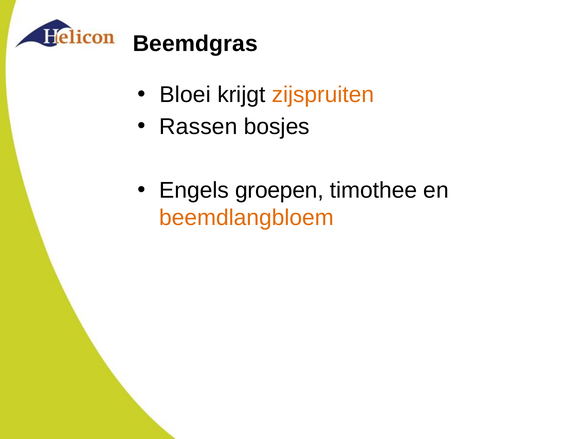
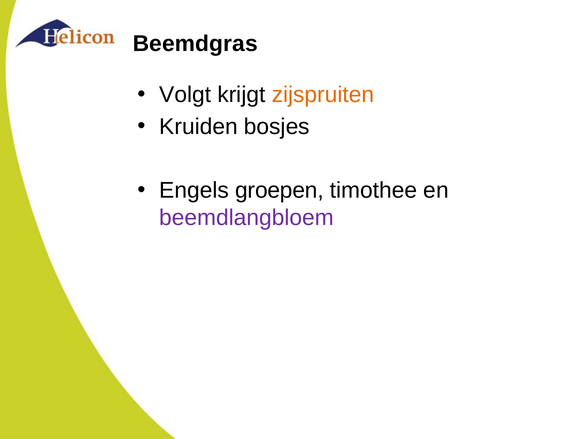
Bloei: Bloei -> Volgt
Rassen: Rassen -> Kruiden
beemdlangbloem colour: orange -> purple
